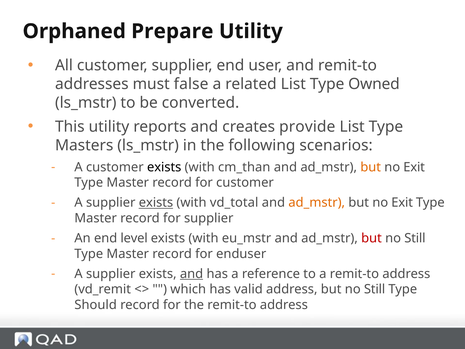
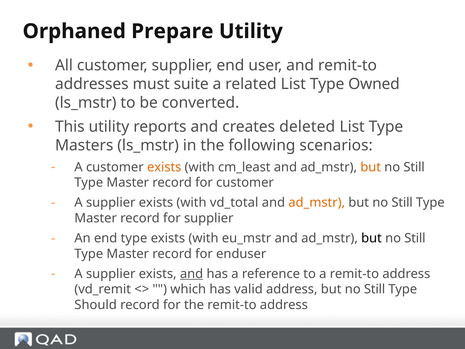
false: false -> suite
provide: provide -> deleted
exists at (164, 167) colour: black -> orange
cm_than: cm_than -> cm_least
Exit at (414, 167): Exit -> Still
exists at (156, 203) underline: present -> none
Exit at (402, 203): Exit -> Still
end level: level -> type
but at (371, 238) colour: red -> black
